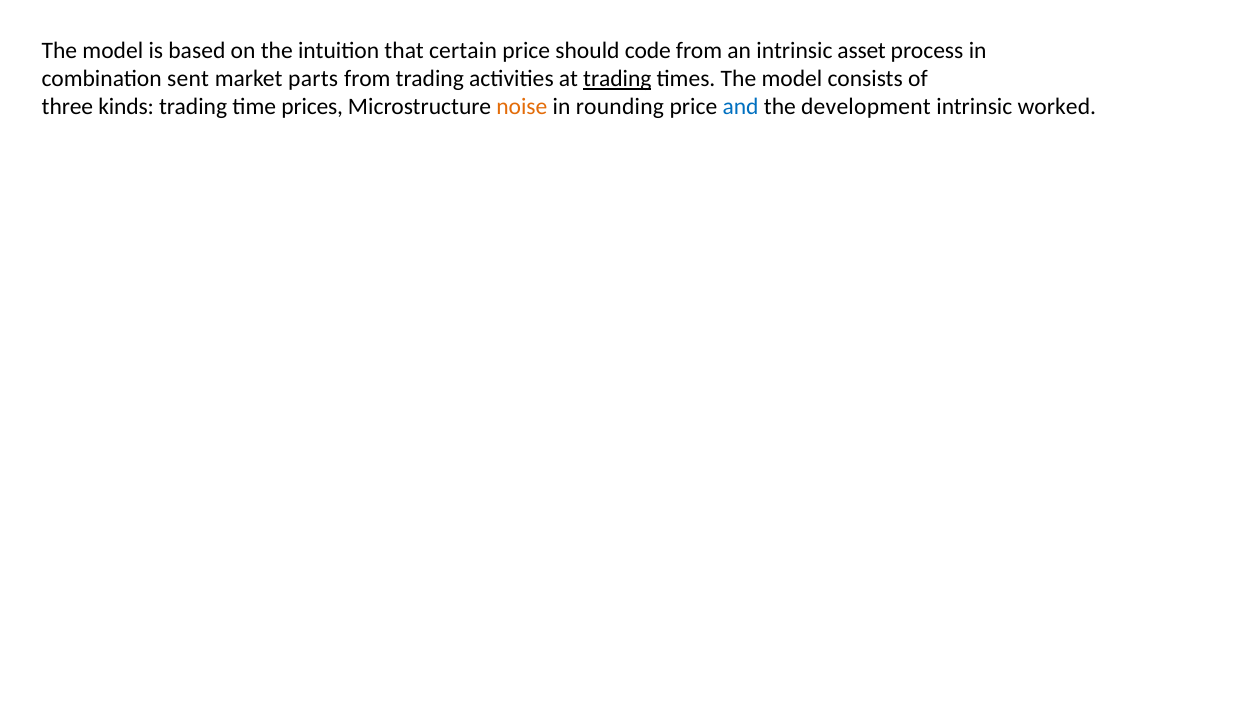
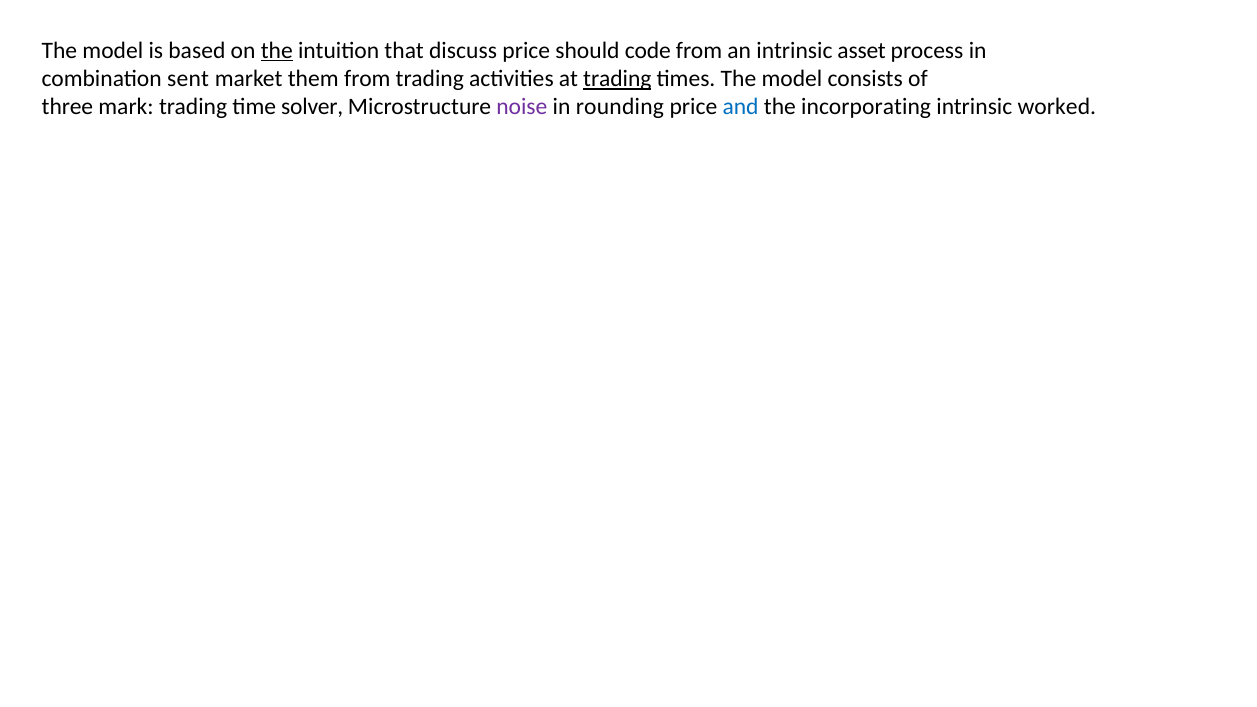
the at (277, 50) underline: none -> present
certain: certain -> discuss
parts: parts -> them
kinds: kinds -> mark
prices: prices -> solver
noise colour: orange -> purple
development: development -> incorporating
